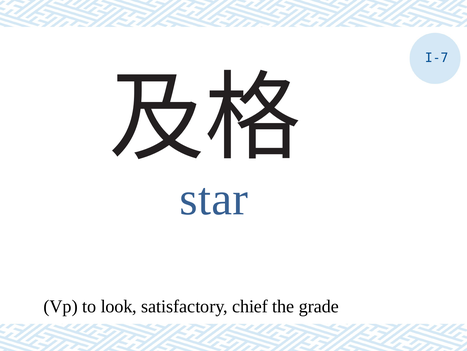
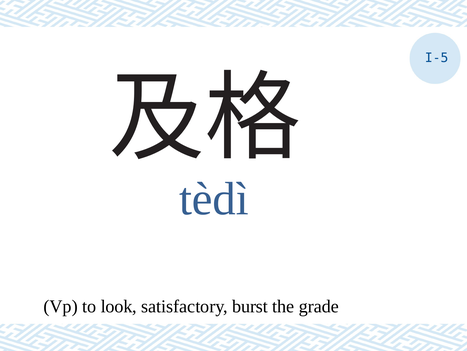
I-7: I-7 -> I-5
star: star -> tèdì
chief: chief -> burst
